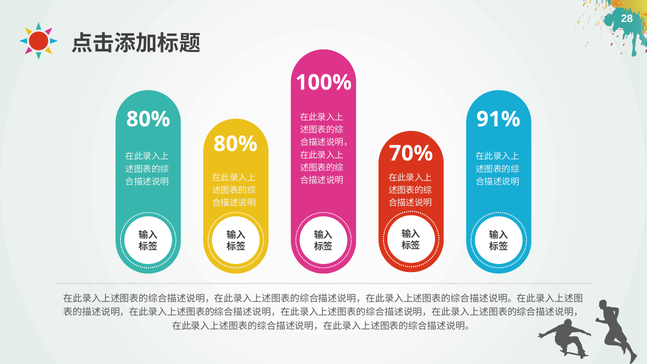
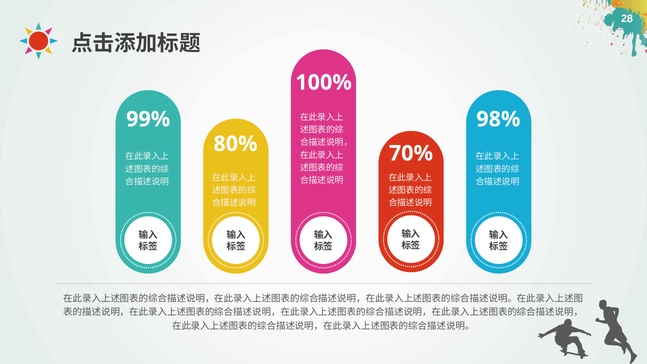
80% at (148, 119): 80% -> 99%
91%: 91% -> 98%
